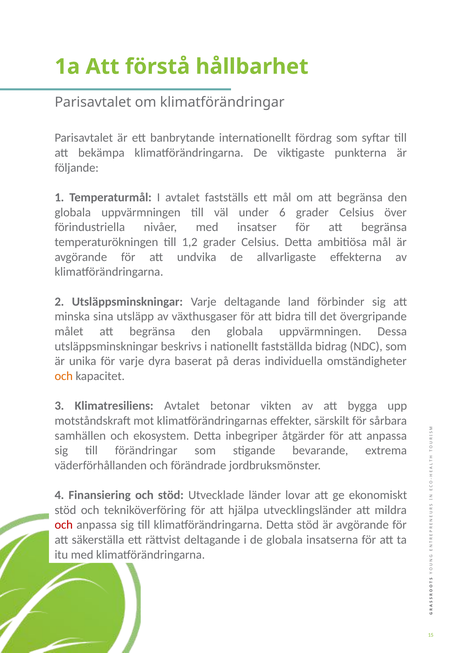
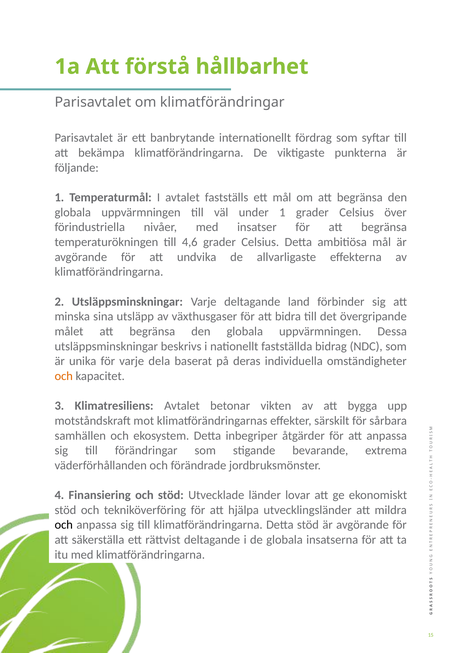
under 6: 6 -> 1
1,2: 1,2 -> 4,6
dyra: dyra -> dela
och at (64, 525) colour: red -> black
